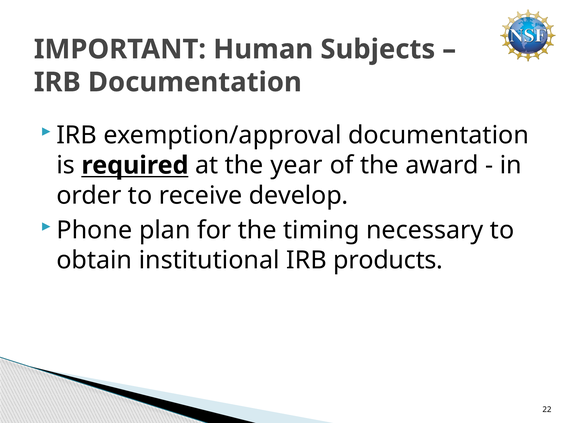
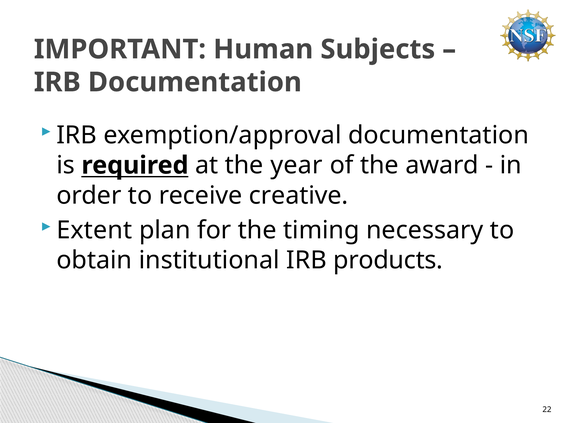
develop: develop -> creative
Phone: Phone -> Extent
